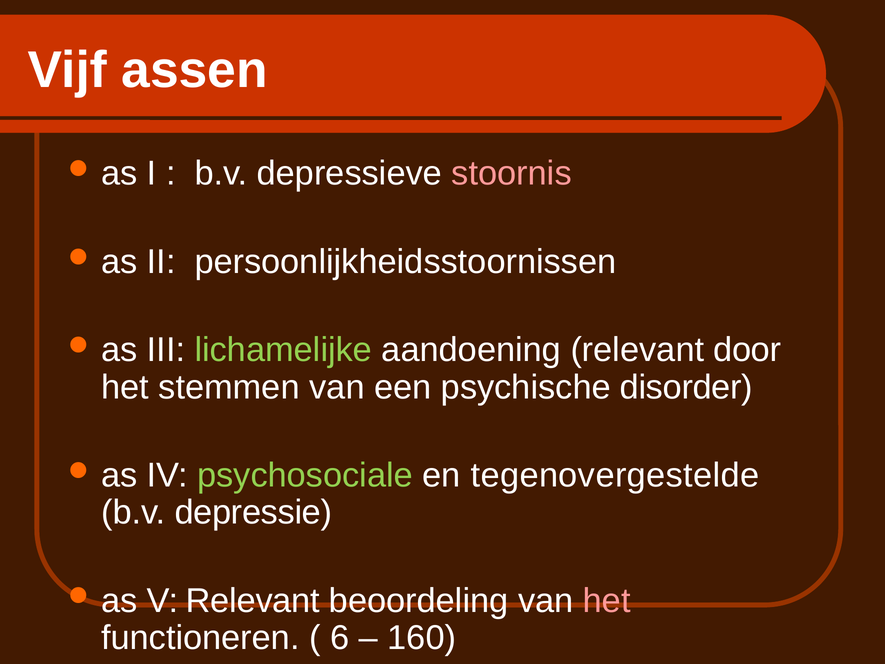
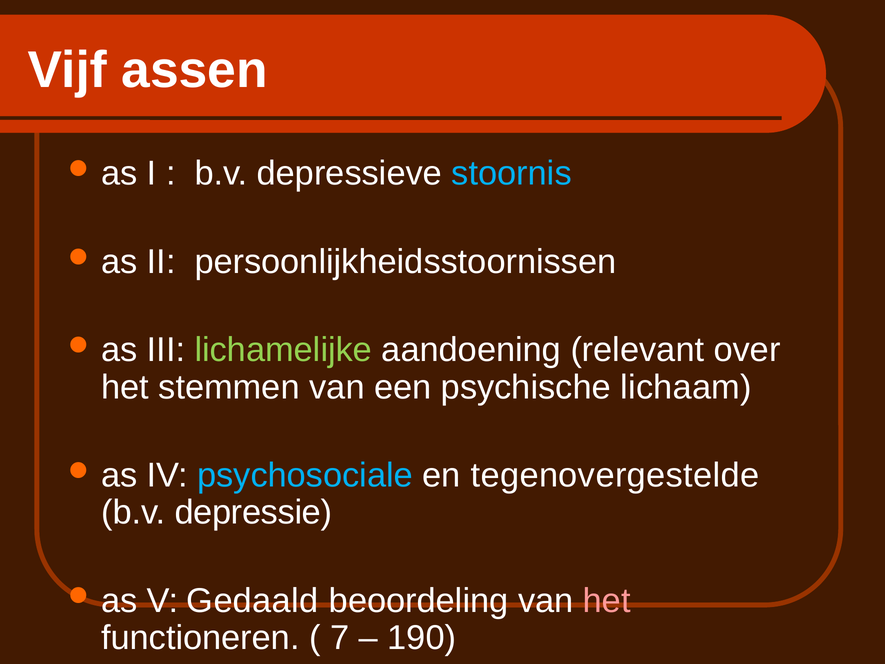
stoornis colour: pink -> light blue
door: door -> over
disorder: disorder -> lichaam
psychosociale colour: light green -> light blue
V Relevant: Relevant -> Gedaald
6: 6 -> 7
160: 160 -> 190
